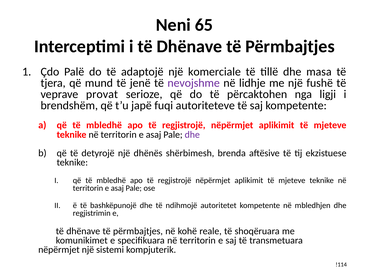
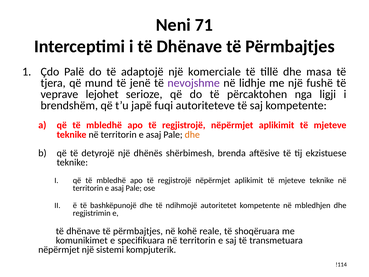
65: 65 -> 71
provat: provat -> lejohet
dhe at (192, 134) colour: purple -> orange
